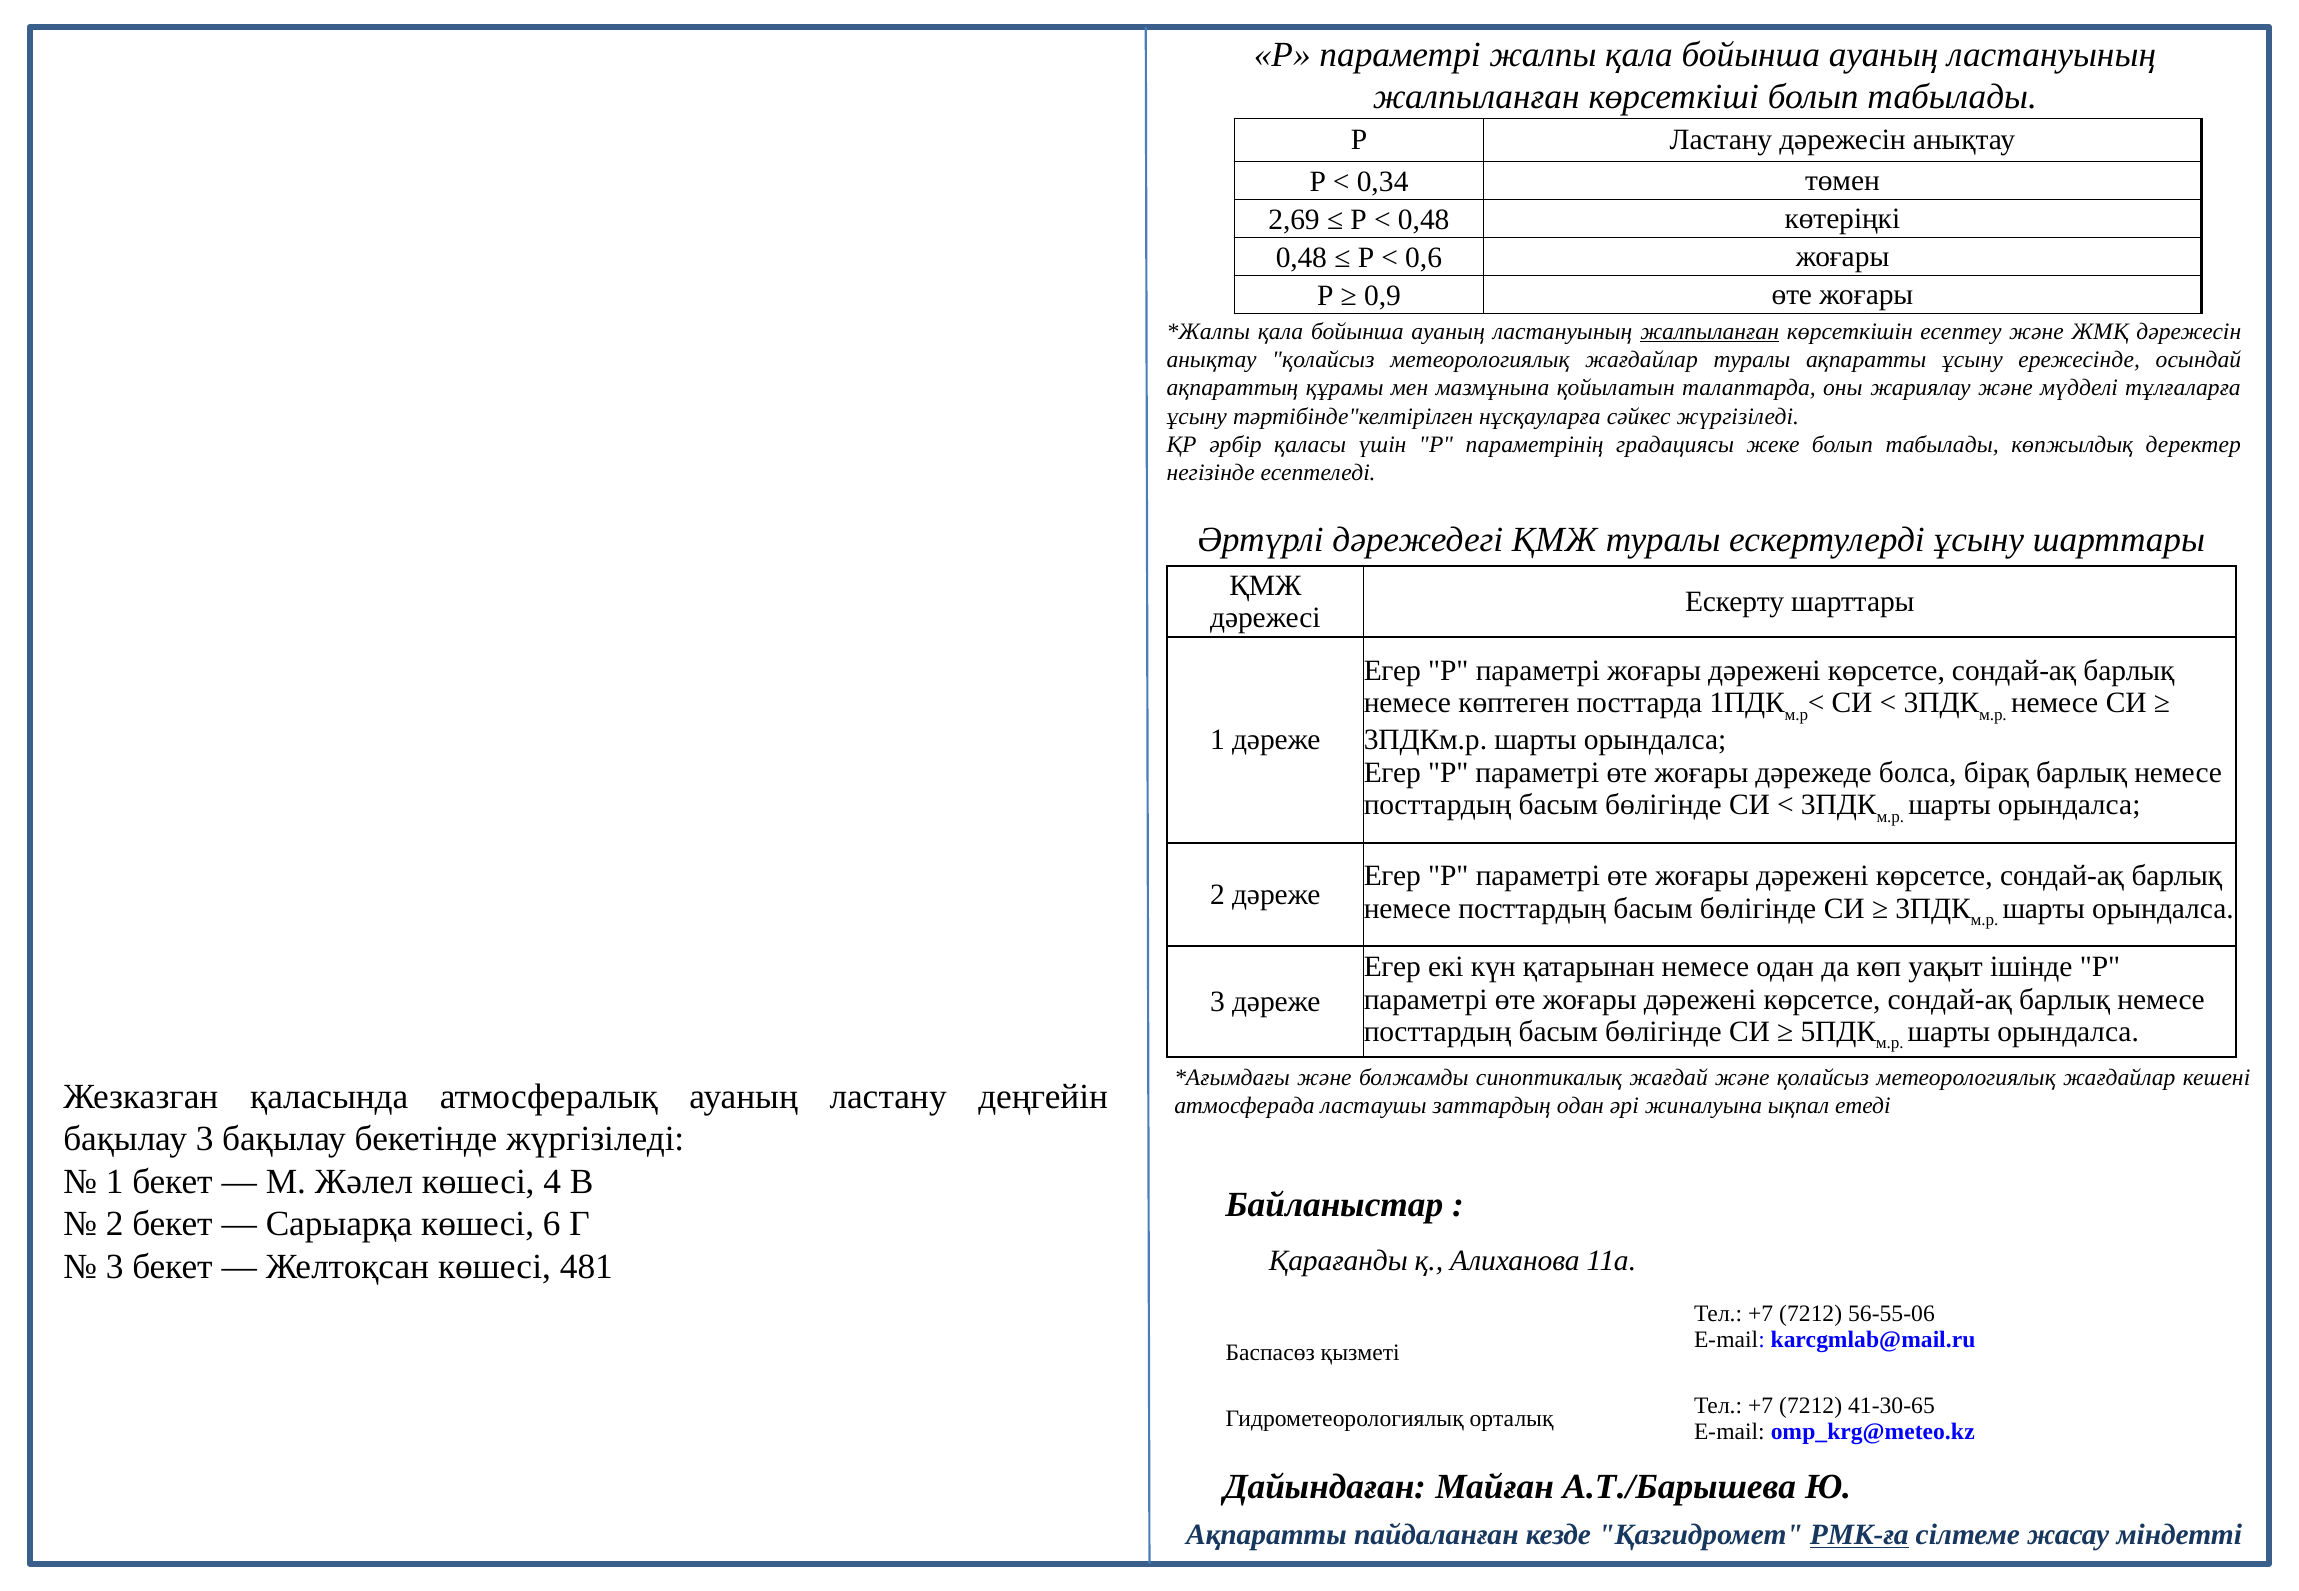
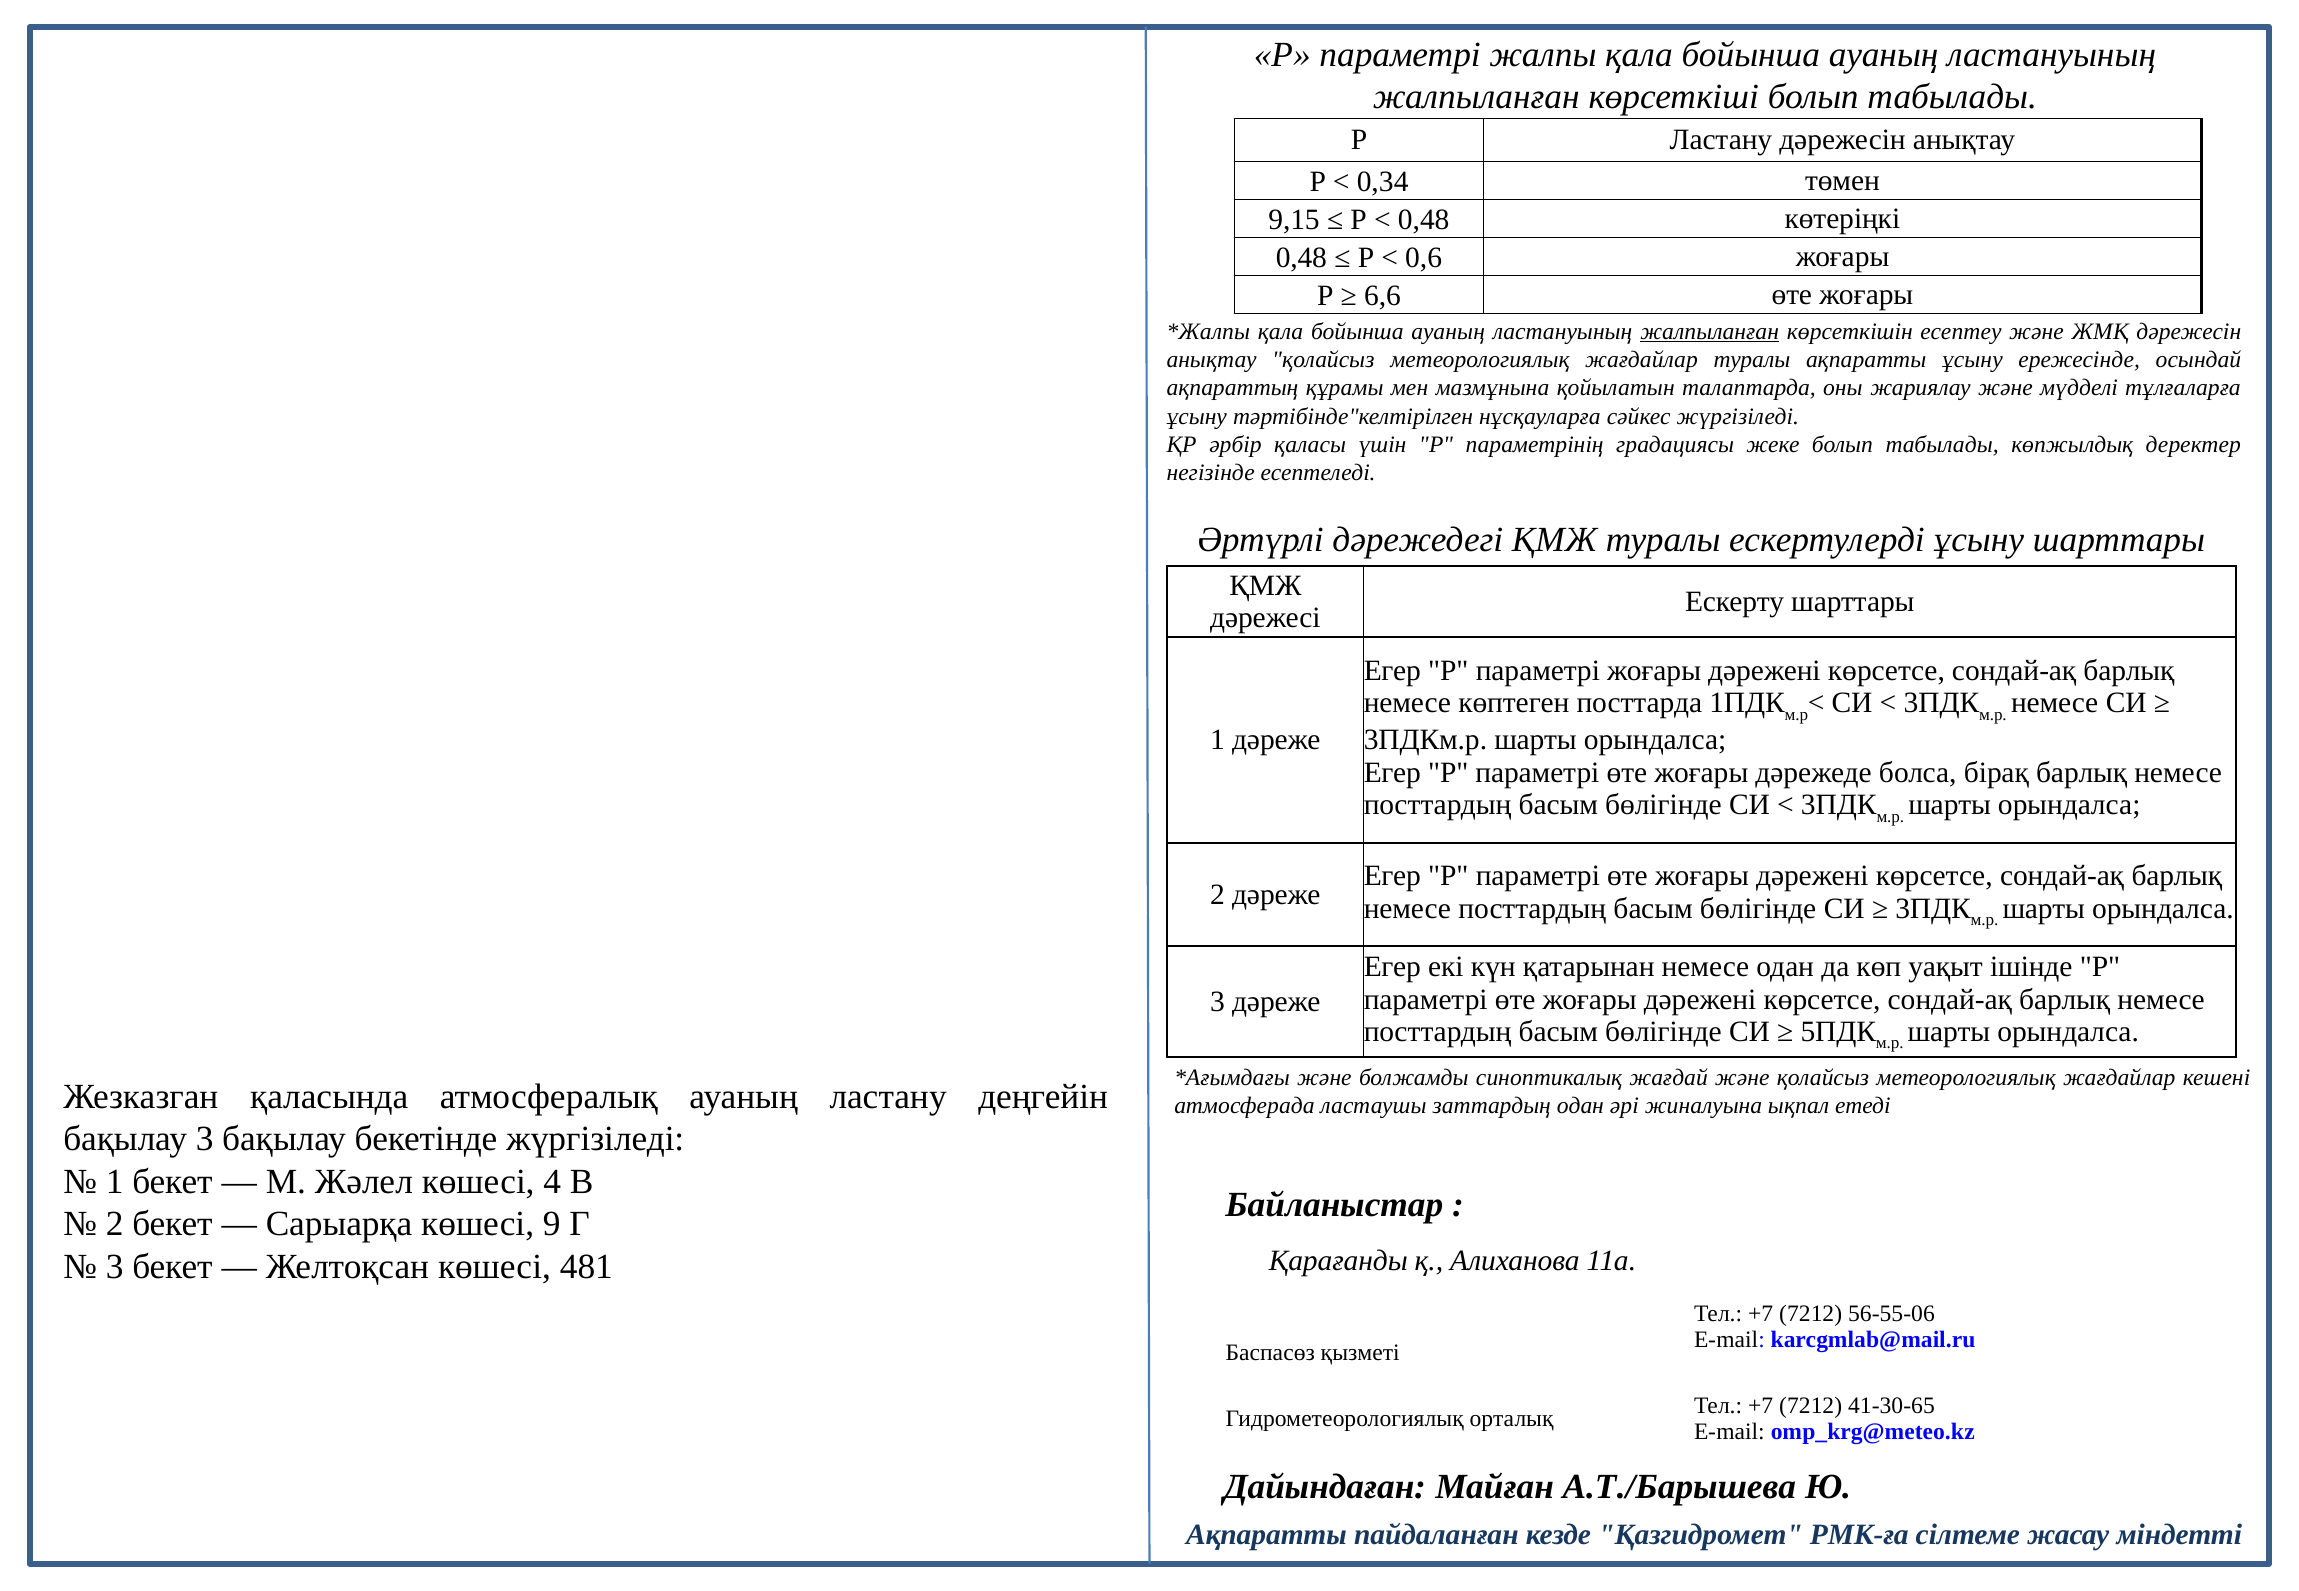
2,69: 2,69 -> 9,15
0,9: 0,9 -> 6,6
6: 6 -> 9
РМК-ға underline: present -> none
